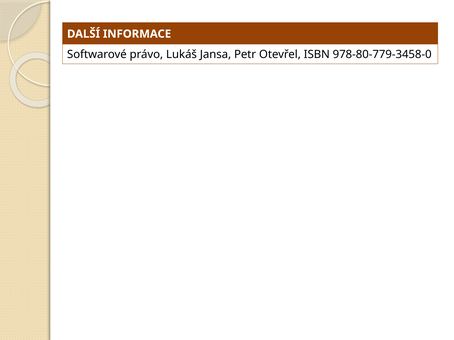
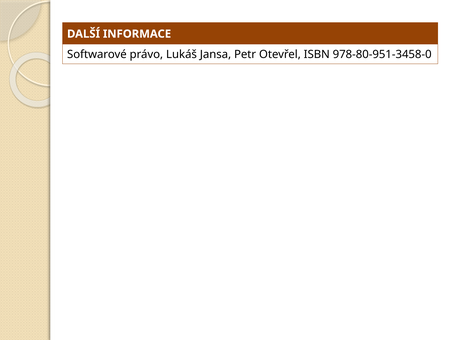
978-80-779-3458-0: 978-80-779-3458-0 -> 978-80-951-3458-0
